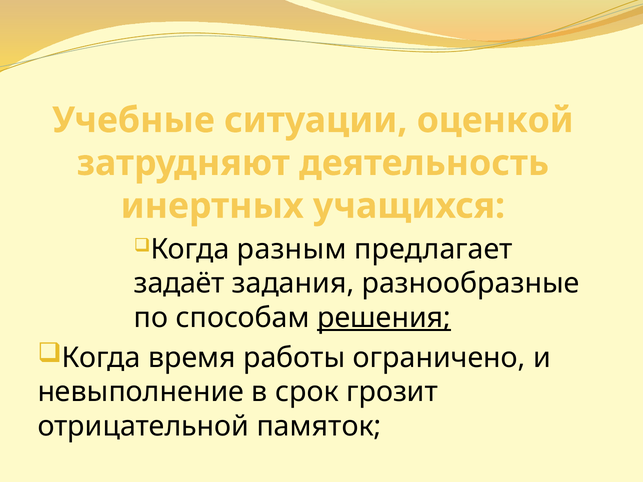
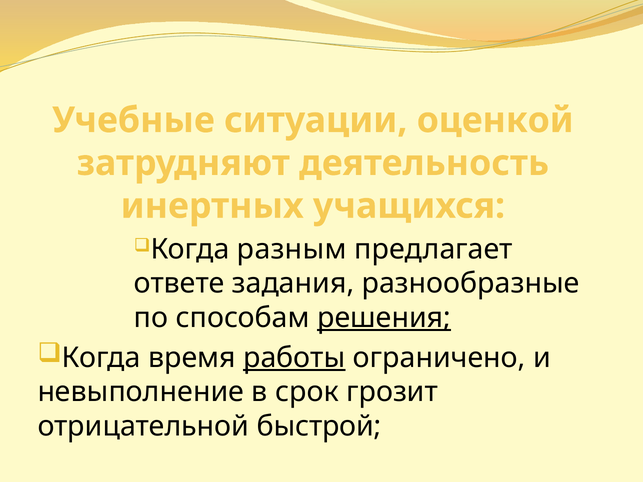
задаёт: задаёт -> ответе
работы underline: none -> present
памяток: памяток -> быстрой
